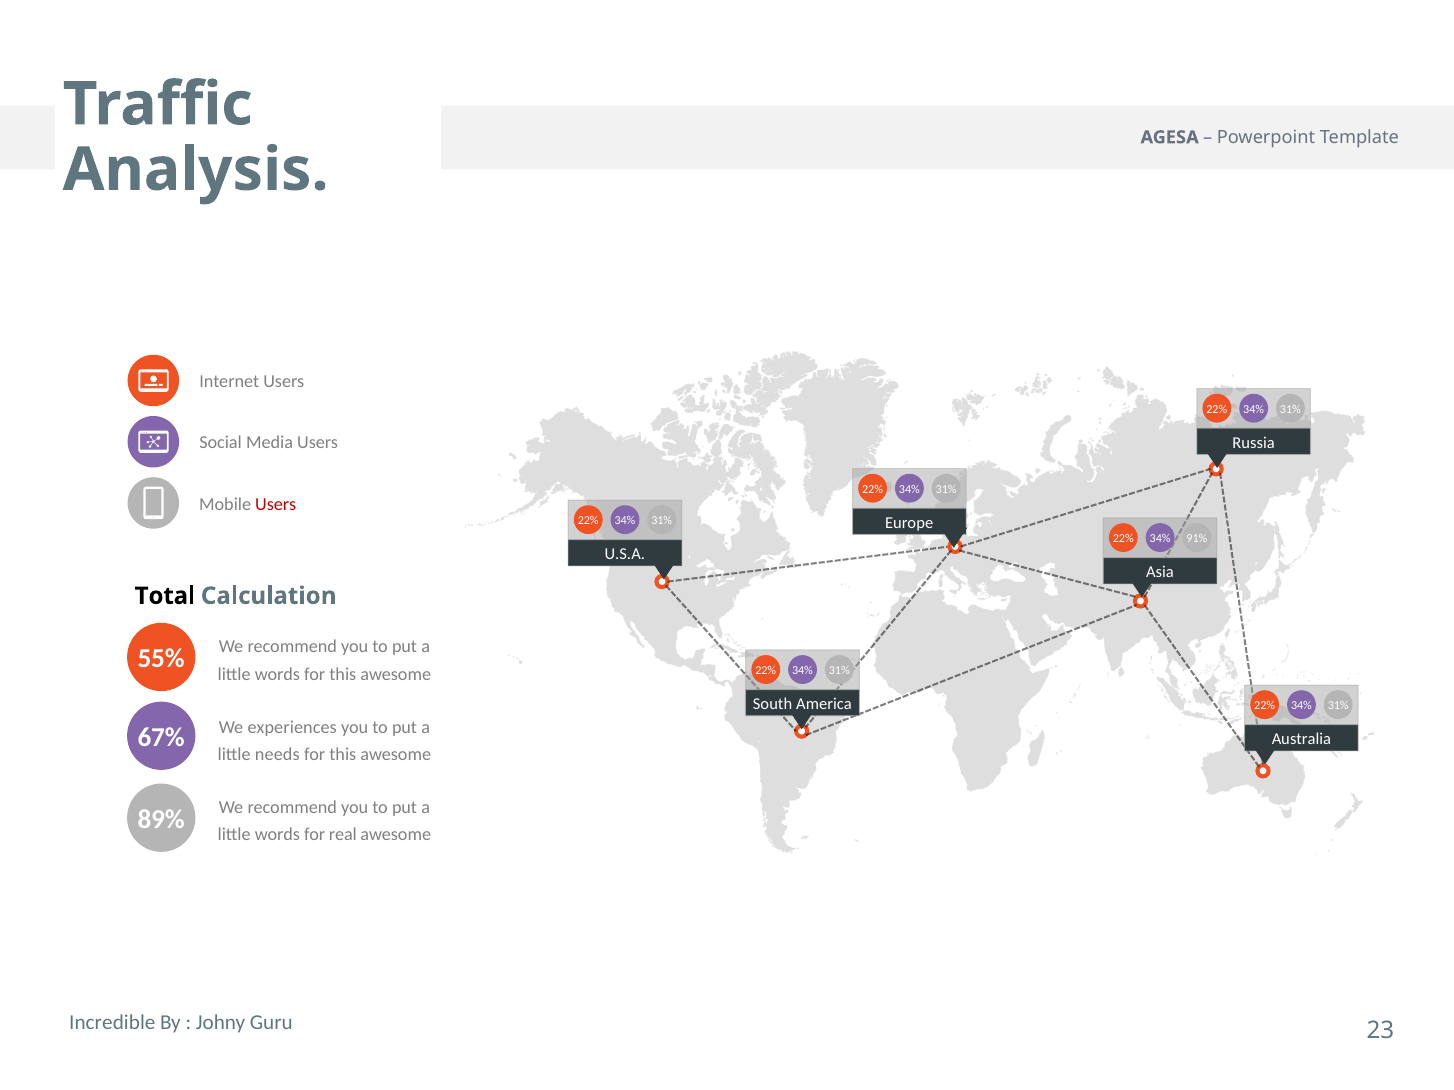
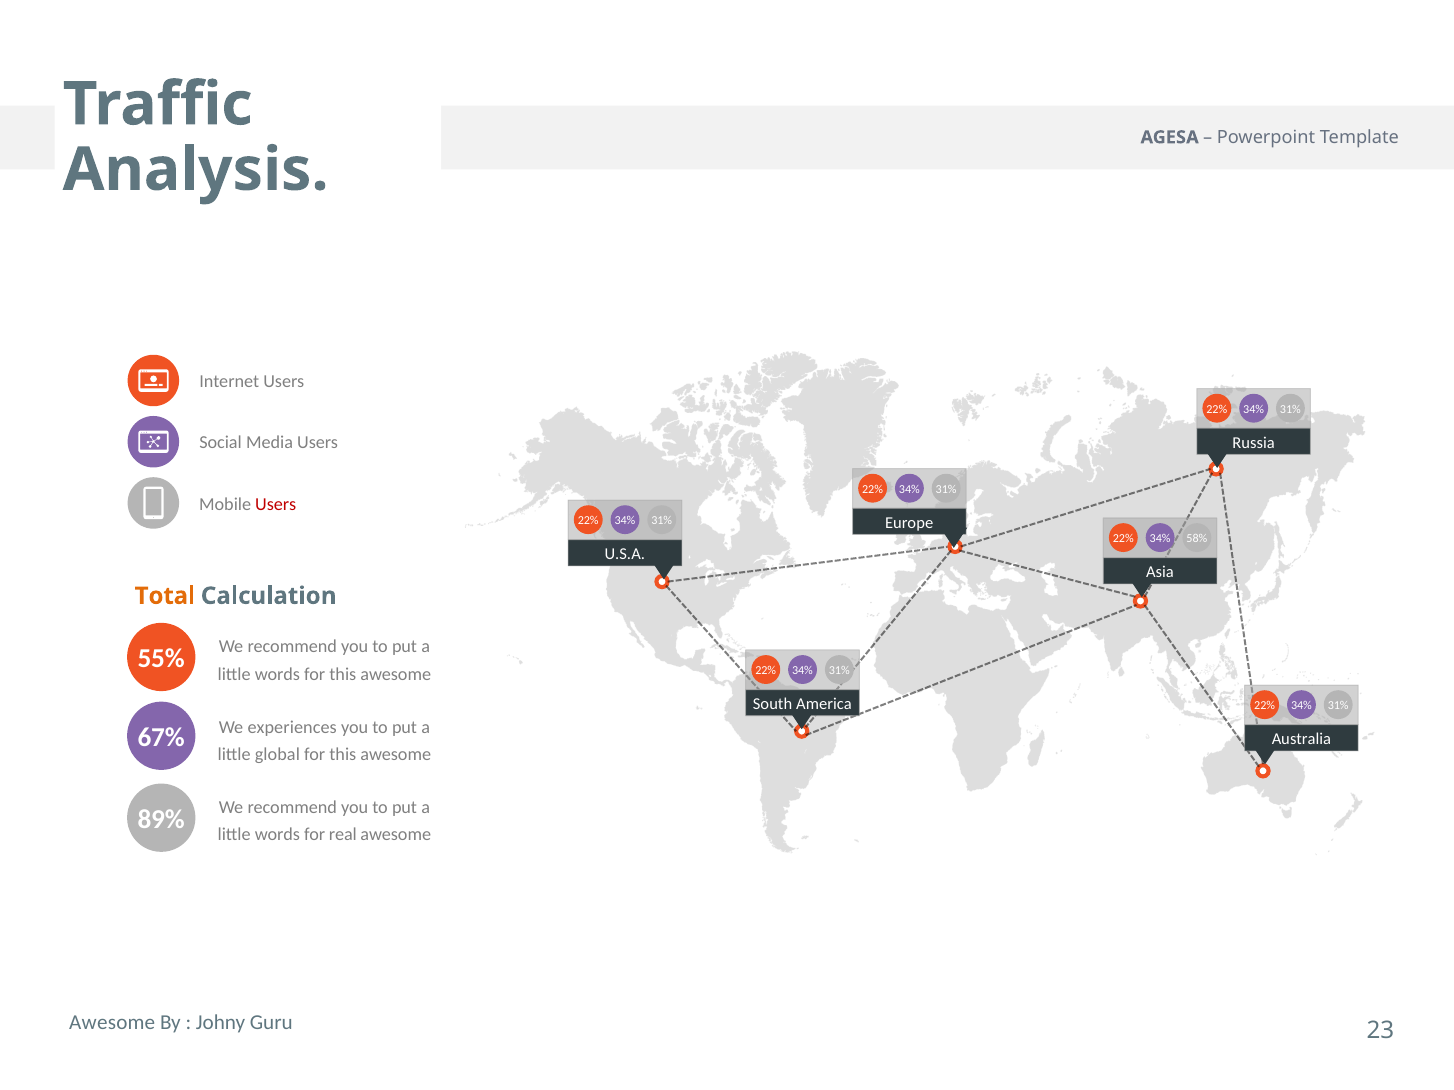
91%: 91% -> 58%
Total colour: black -> orange
needs: needs -> global
Incredible at (112, 1023): Incredible -> Awesome
